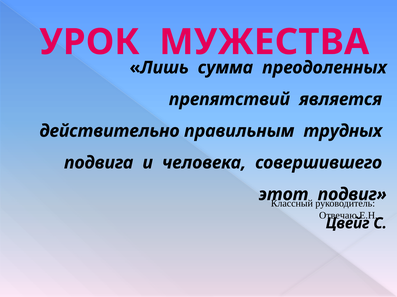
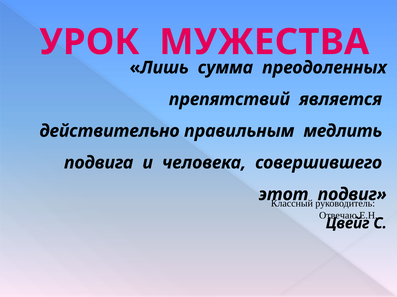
трудных: трудных -> медлить
